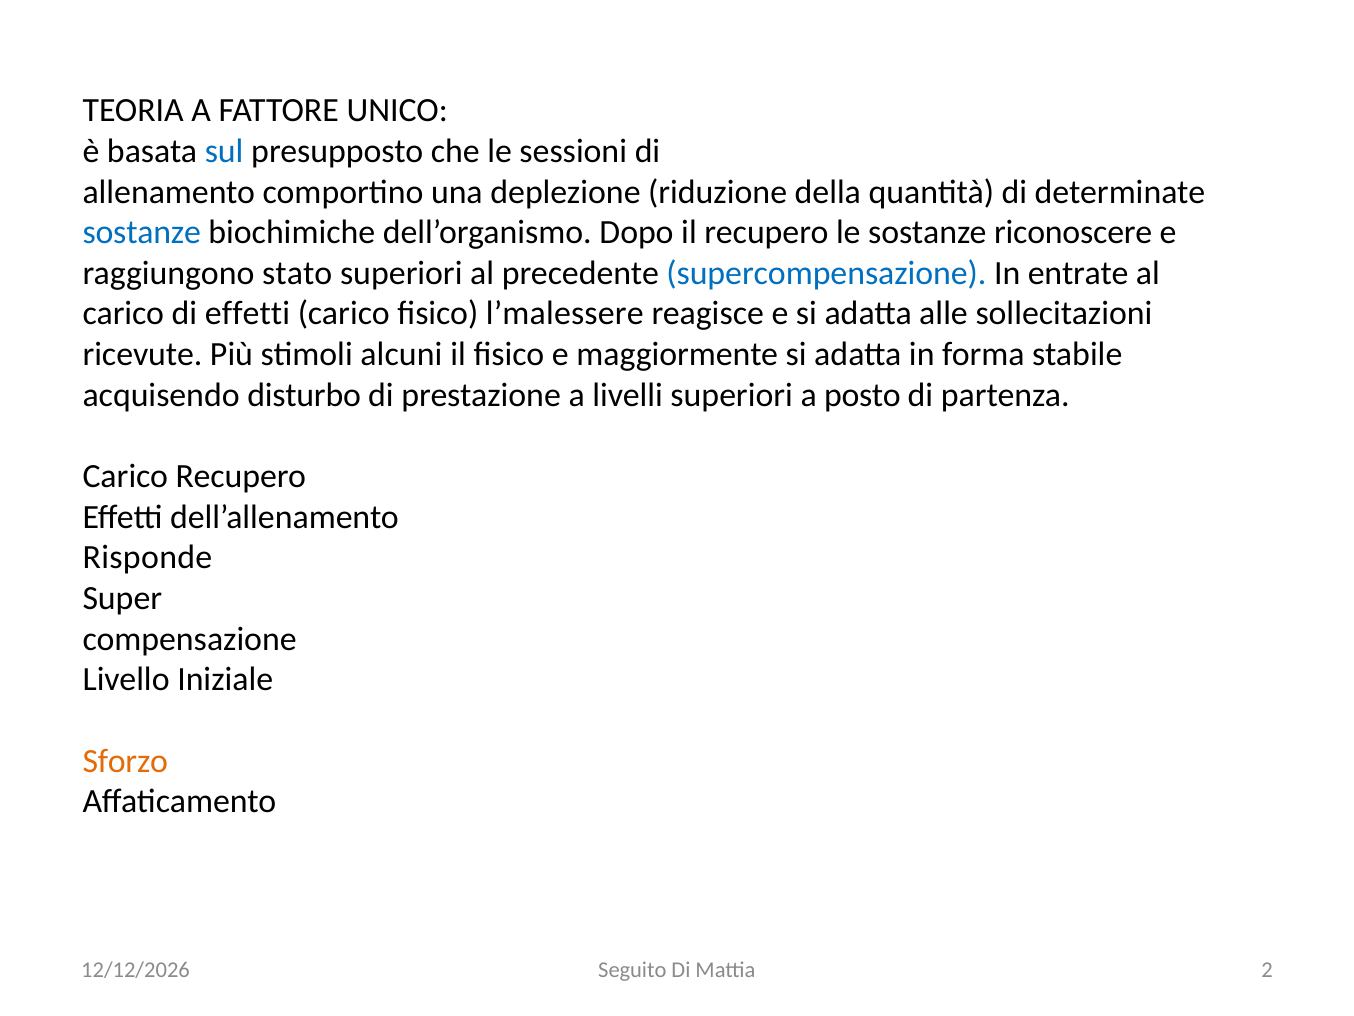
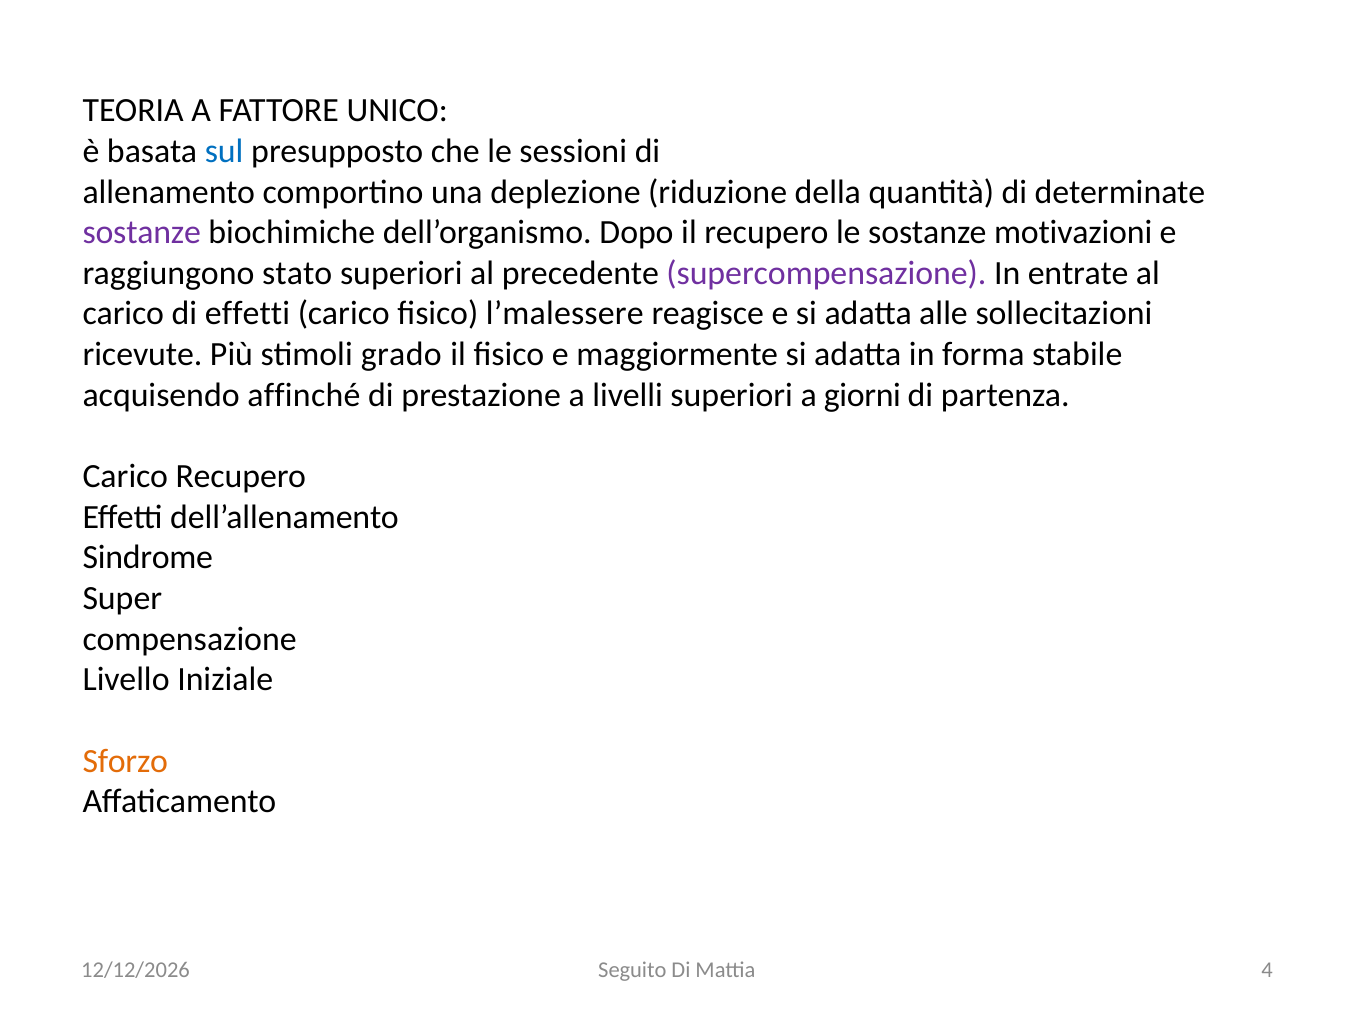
sostanze at (142, 232) colour: blue -> purple
riconoscere: riconoscere -> motivazioni
supercompensazione colour: blue -> purple
alcuni: alcuni -> grado
disturbo: disturbo -> affinché
posto: posto -> giorni
Risponde: Risponde -> Sindrome
2: 2 -> 4
